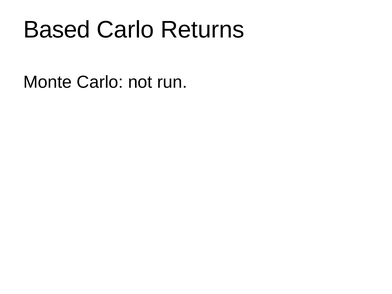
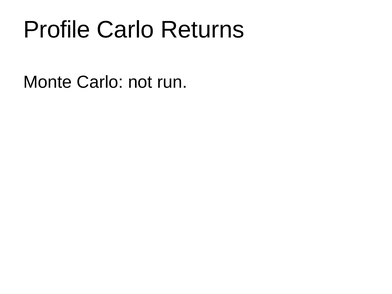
Based: Based -> Profile
